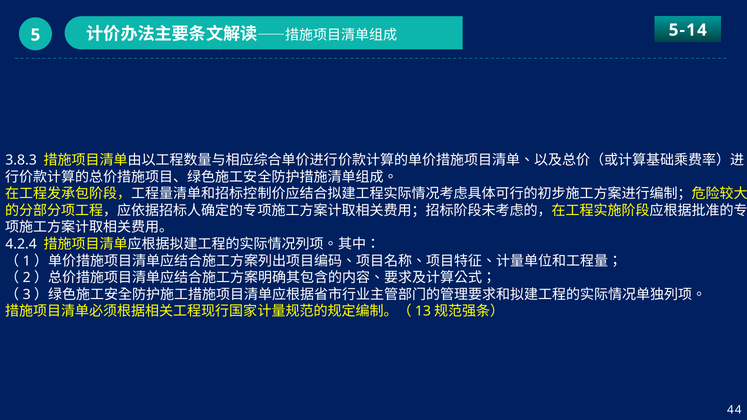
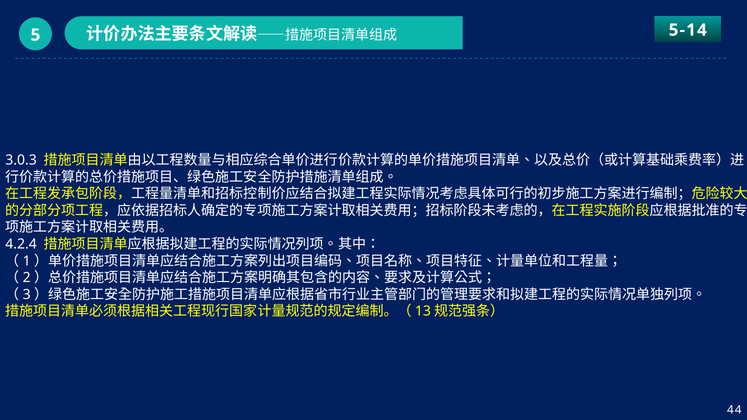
3.8.3: 3.8.3 -> 3.0.3
